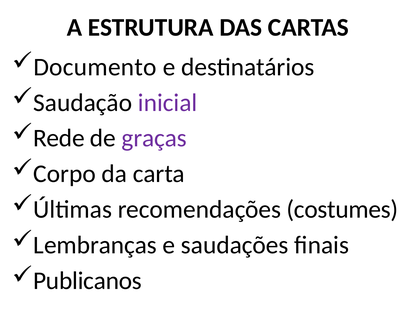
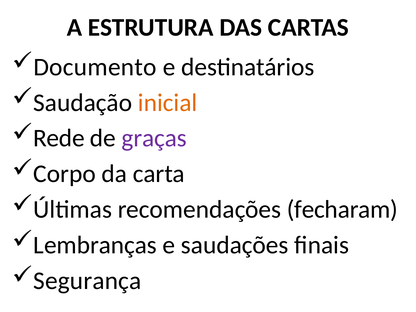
inicial colour: purple -> orange
costumes: costumes -> fecharam
Publicanos: Publicanos -> Segurança
